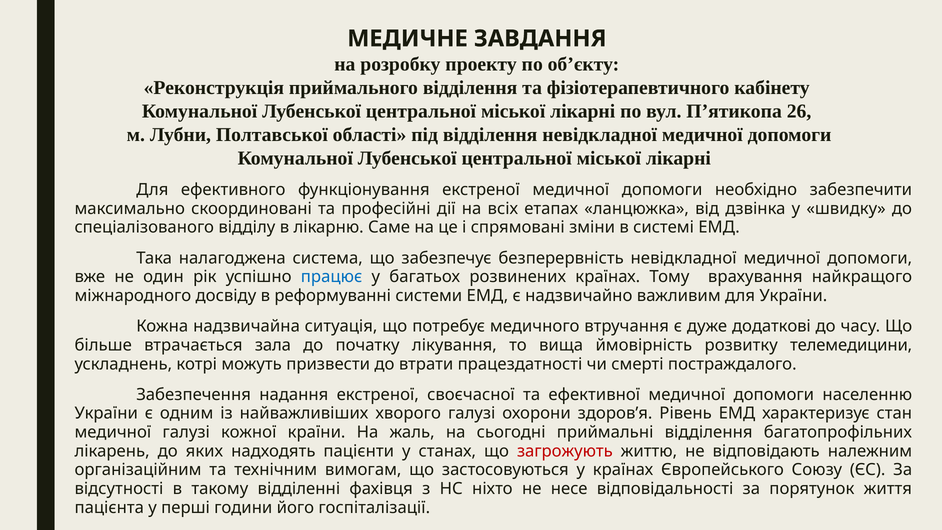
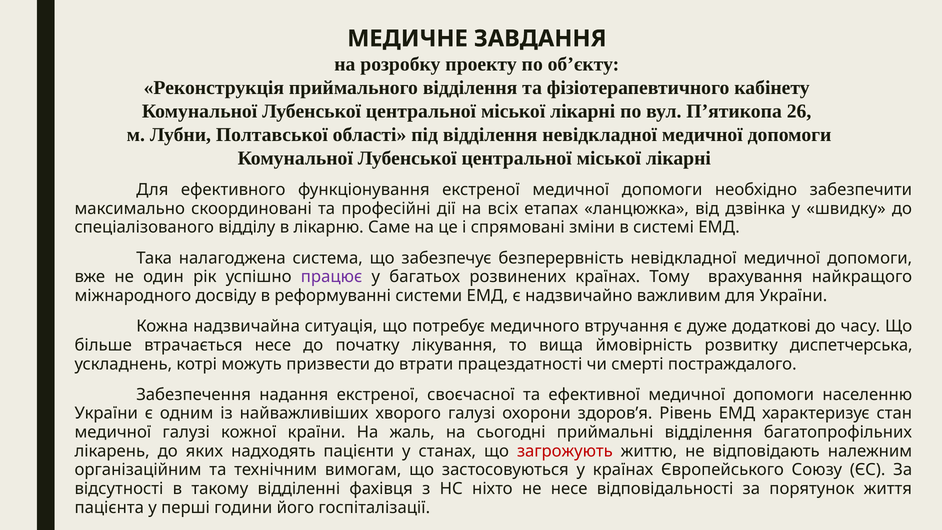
працює colour: blue -> purple
втрачається зала: зала -> несе
телемедицини: телемедицини -> диспетчерська
